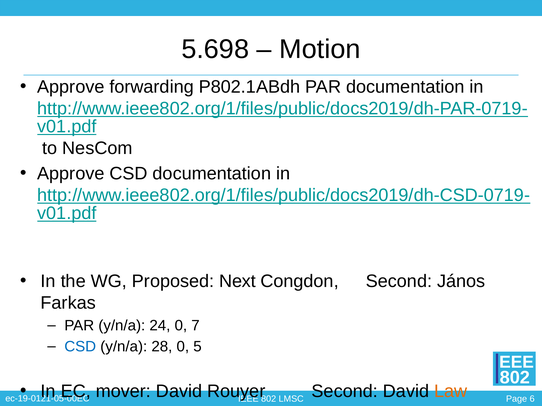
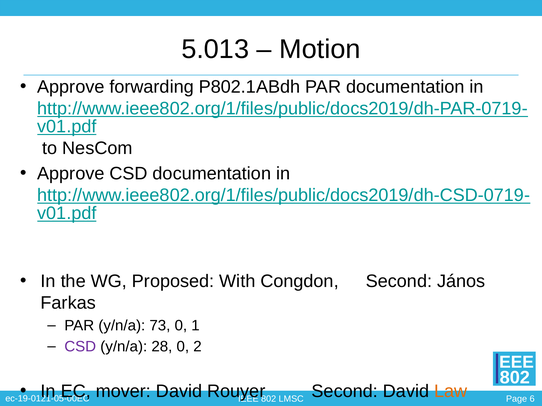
5.698: 5.698 -> 5.013
Next: Next -> With
24: 24 -> 73
7: 7 -> 1
CSD at (80, 347) colour: blue -> purple
5: 5 -> 2
